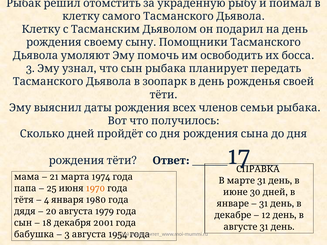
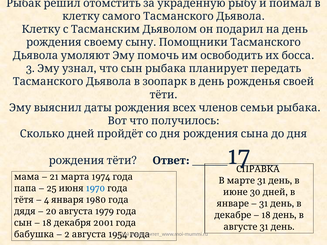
1970 colour: orange -> blue
12 at (266, 215): 12 -> 18
3 at (67, 235): 3 -> 2
